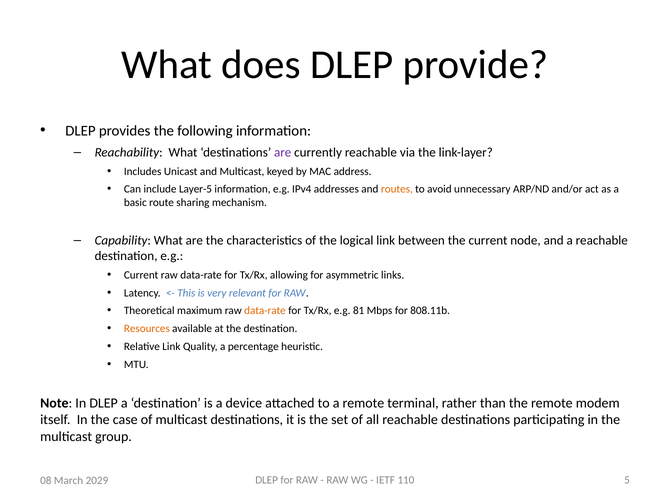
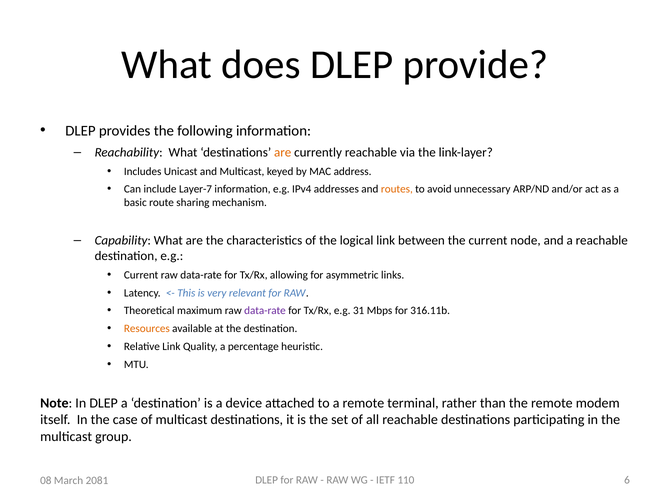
are at (283, 152) colour: purple -> orange
Layer-5: Layer-5 -> Layer-7
data-rate at (265, 310) colour: orange -> purple
81: 81 -> 31
808.11b: 808.11b -> 316.11b
5: 5 -> 6
2029: 2029 -> 2081
